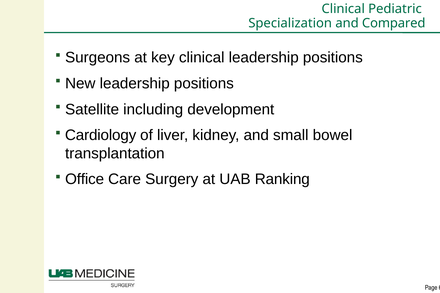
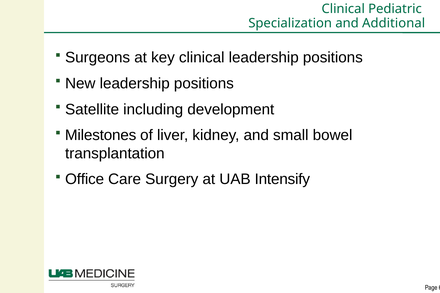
Compared: Compared -> Additional
Cardiology: Cardiology -> Milestones
Ranking: Ranking -> Intensify
